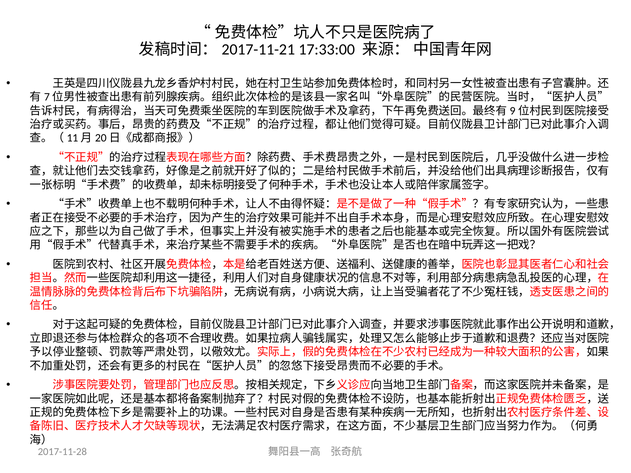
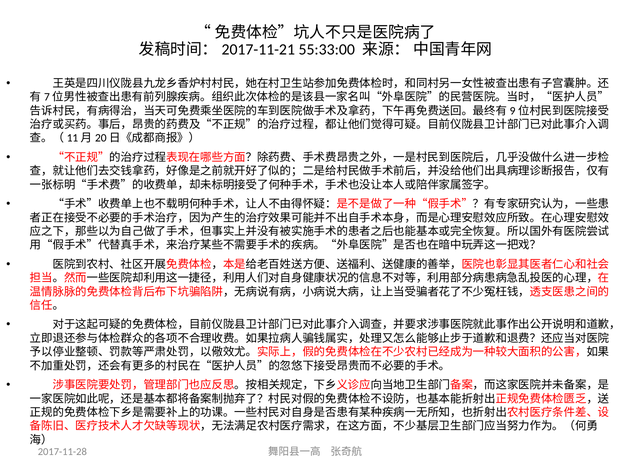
17:33:00: 17:33:00 -> 55:33:00
